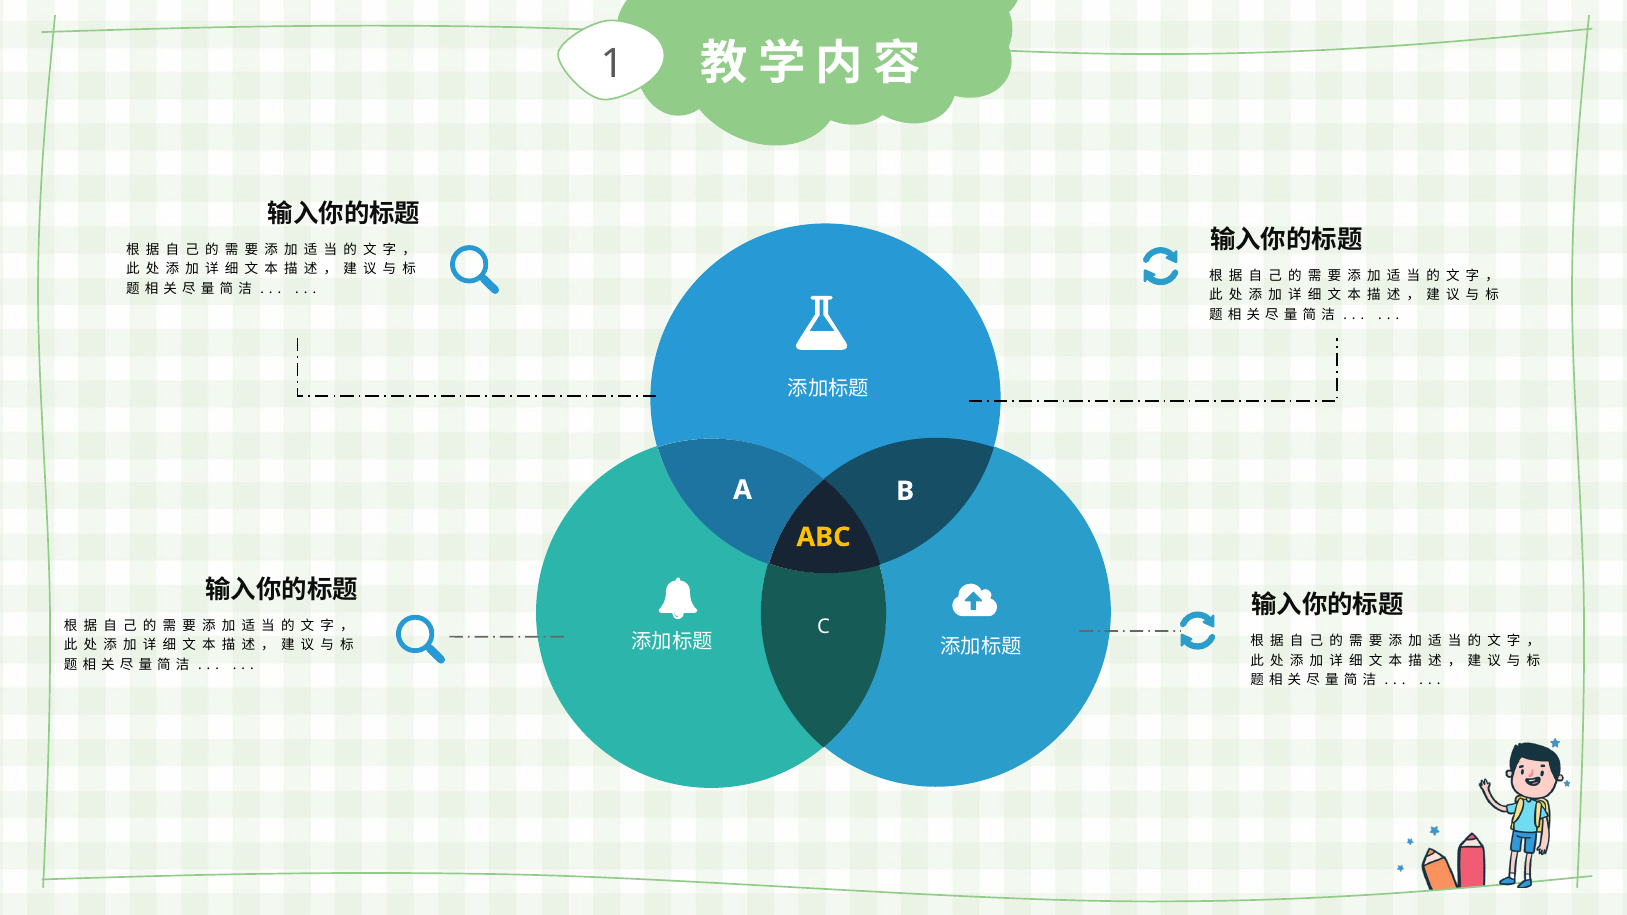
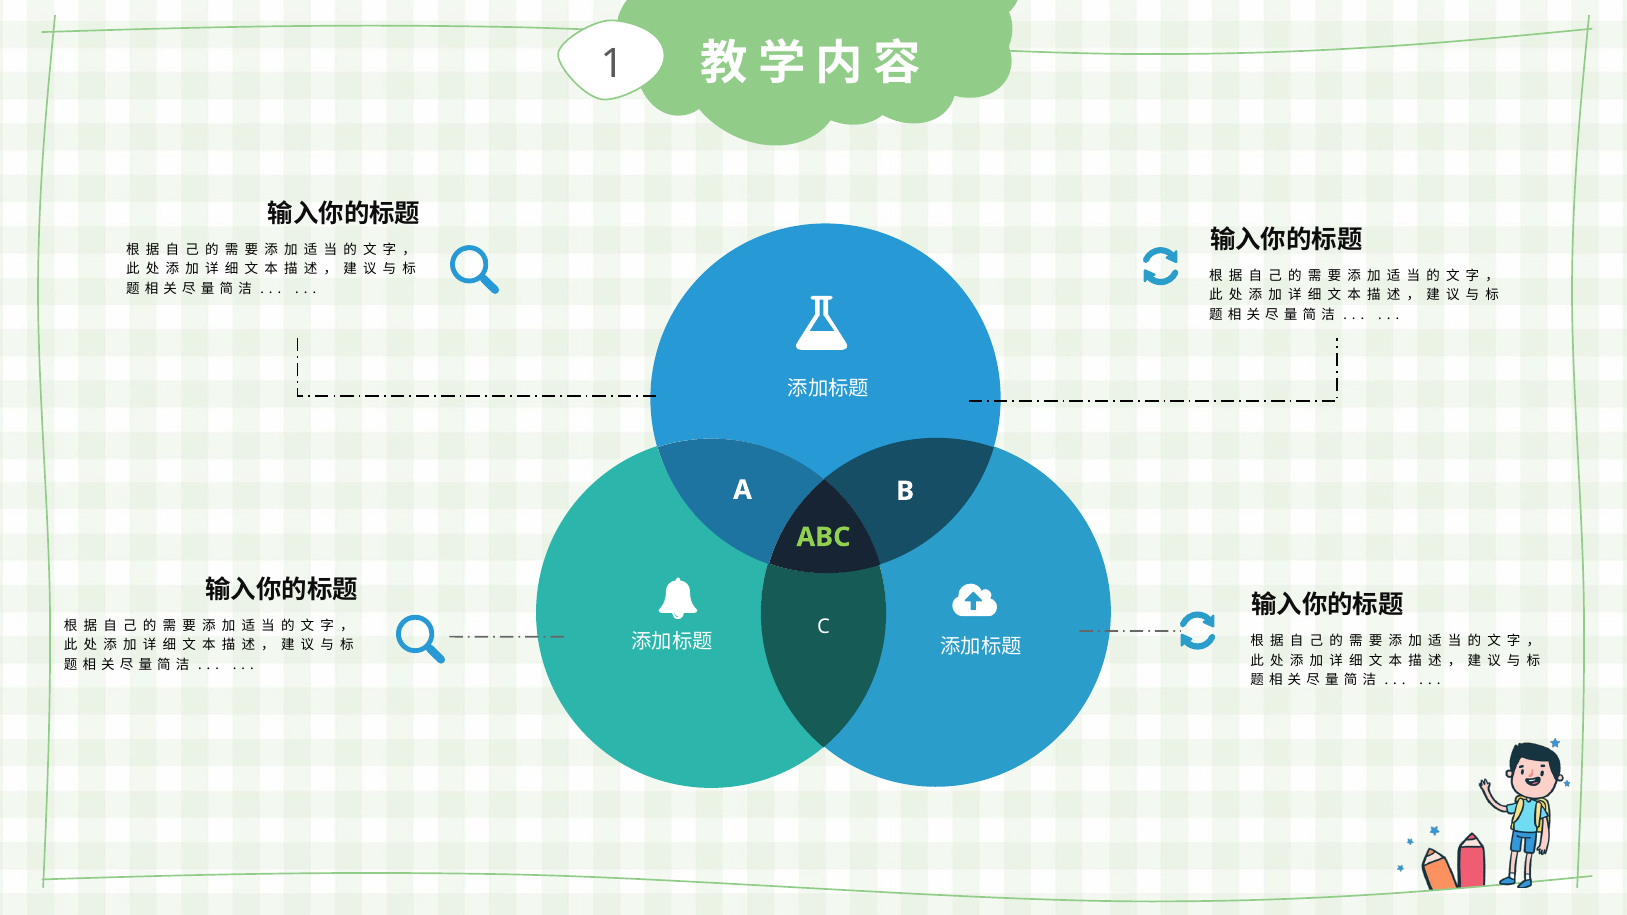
ABC colour: yellow -> light green
